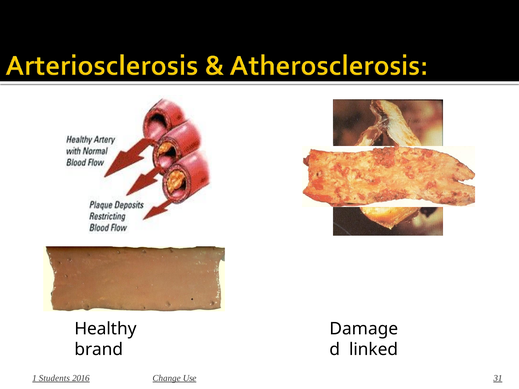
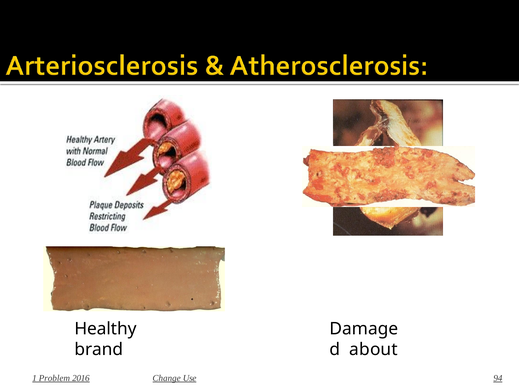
linked: linked -> about
Students: Students -> Problem
31: 31 -> 94
